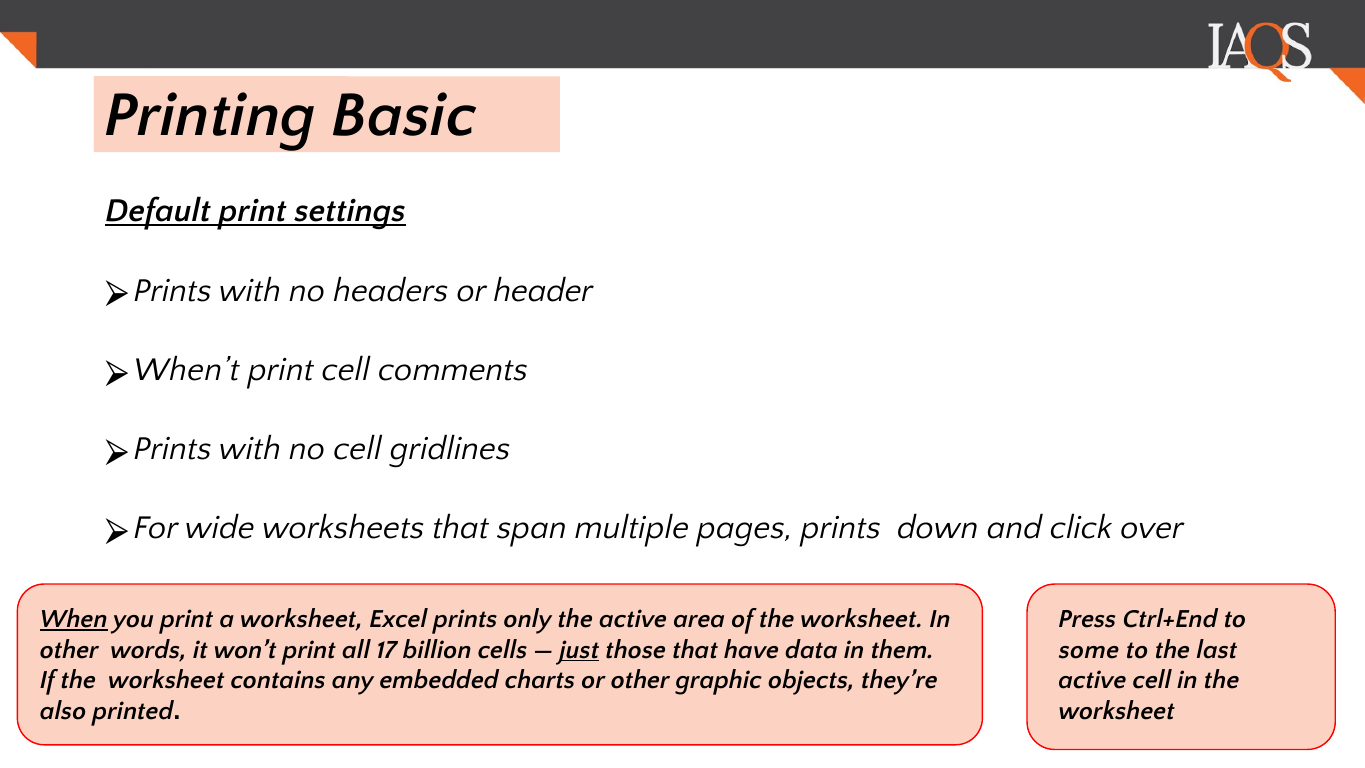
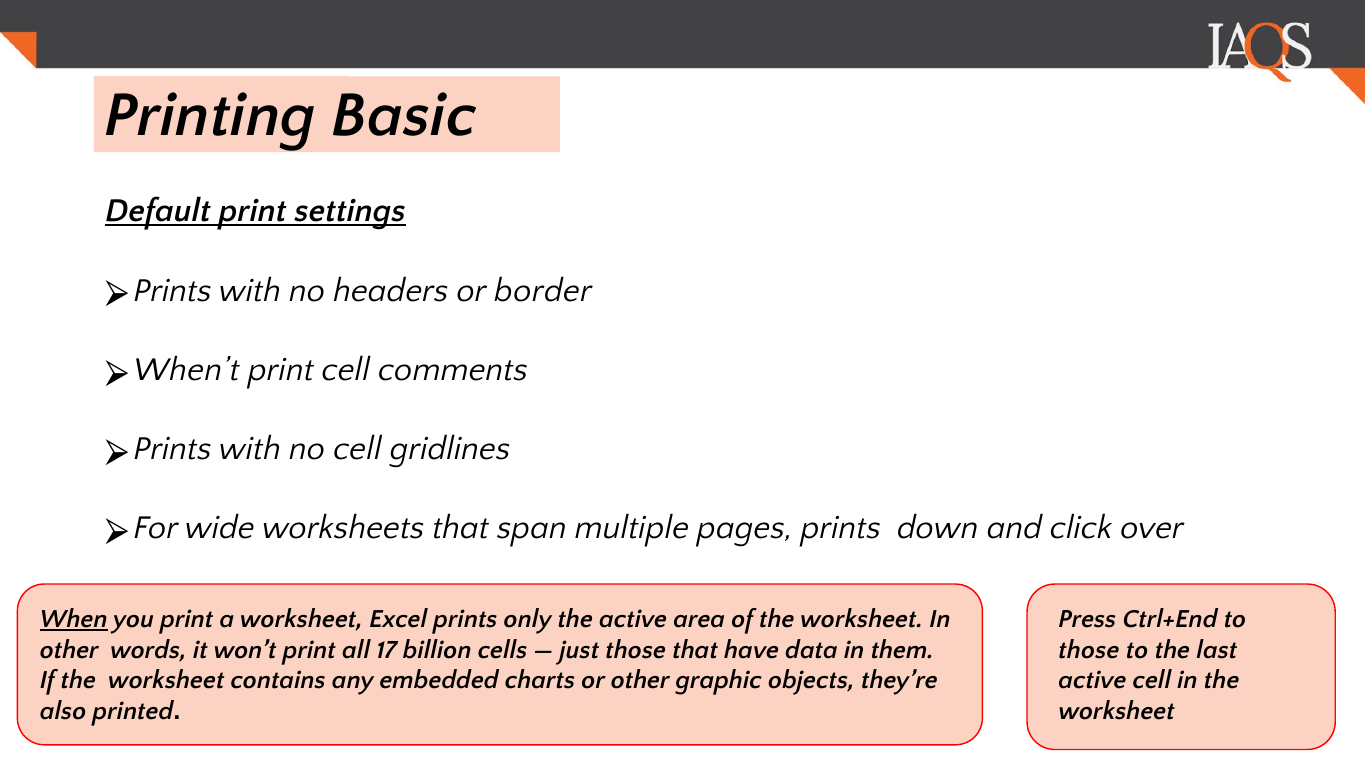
header: header -> border
just underline: present -> none
some at (1089, 649): some -> those
